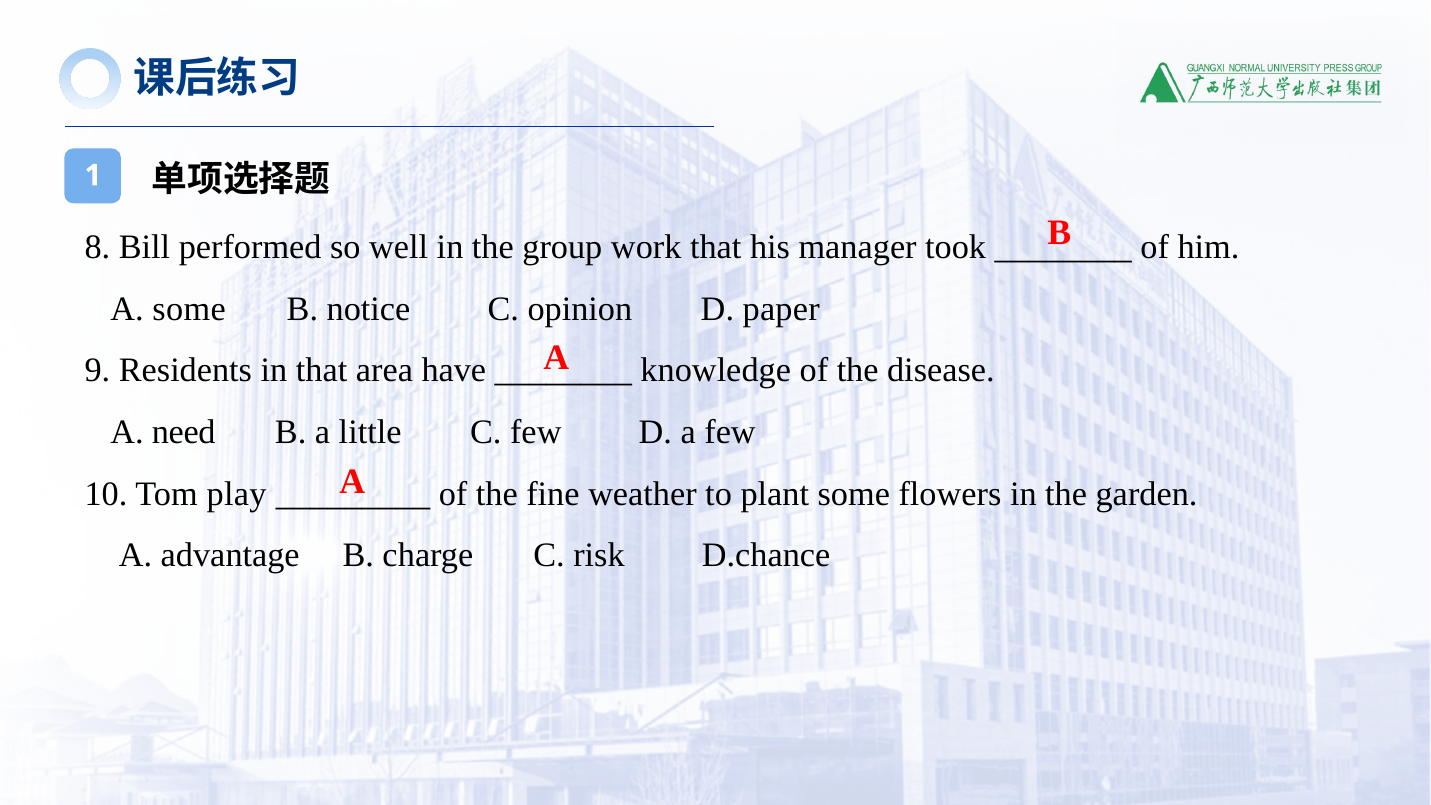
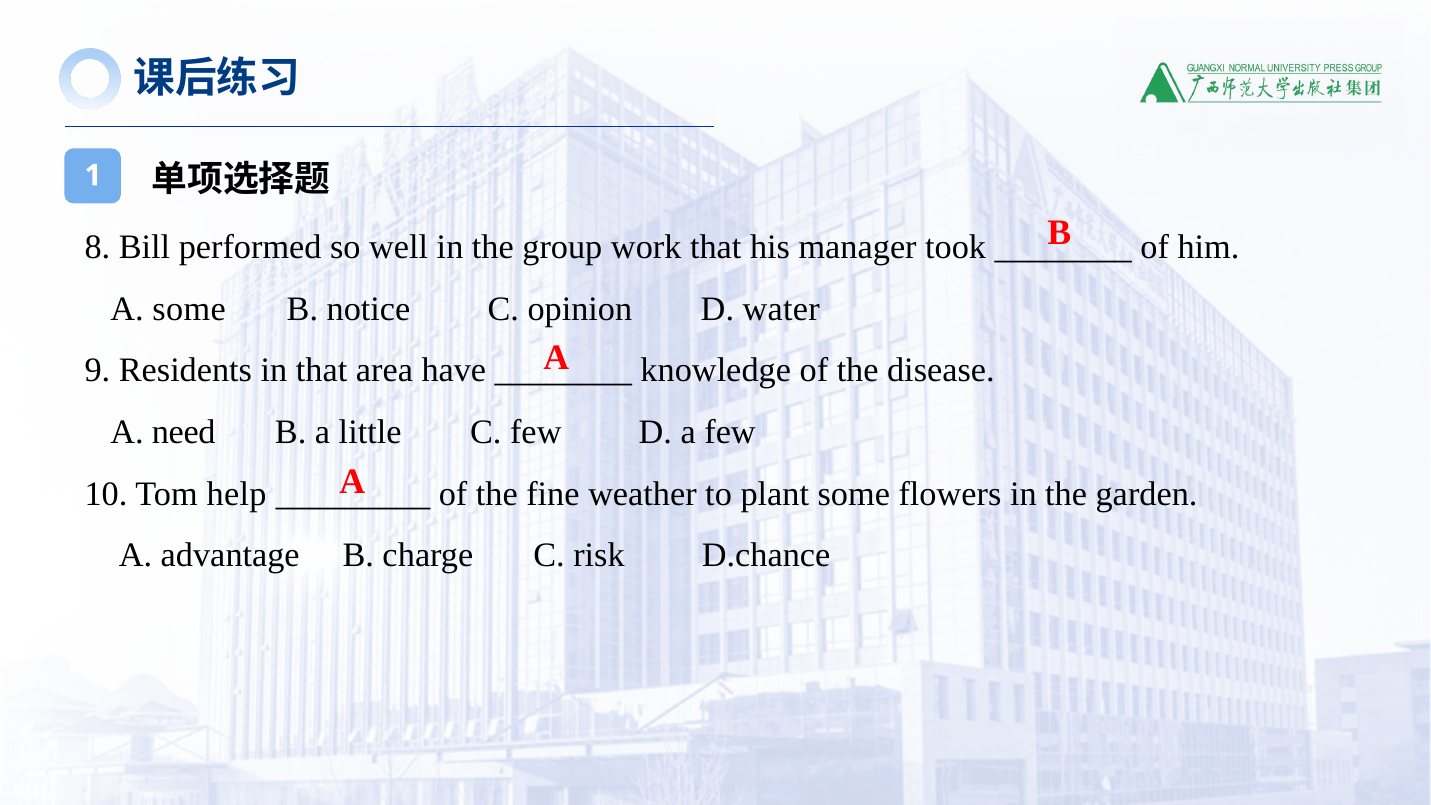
paper: paper -> water
play: play -> help
